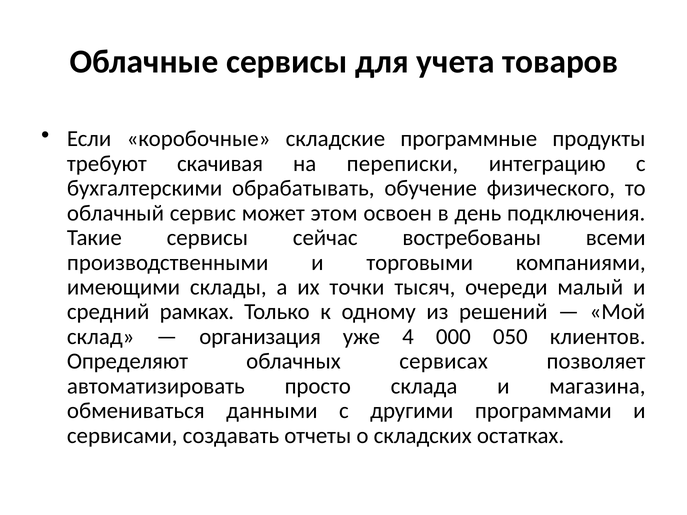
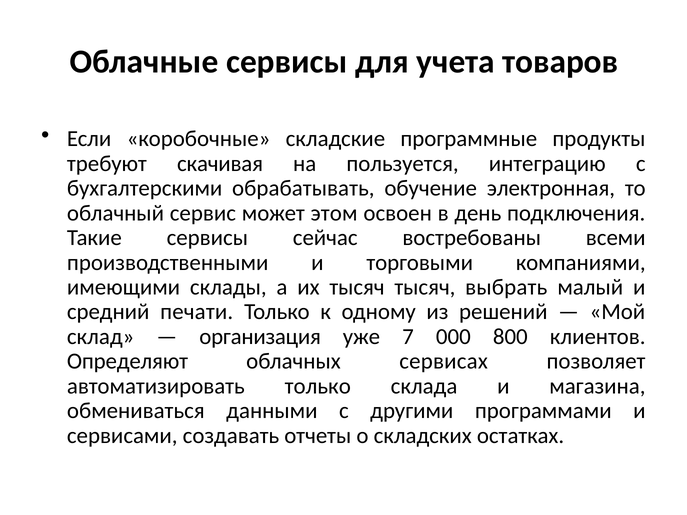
переписки: переписки -> пользуется
физического: физического -> электронная
их точки: точки -> тысяч
очереди: очереди -> выбрать
рамках: рамках -> печати
4: 4 -> 7
050: 050 -> 800
автоматизировать просто: просто -> только
